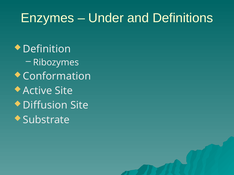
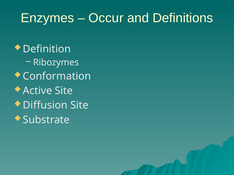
Under: Under -> Occur
